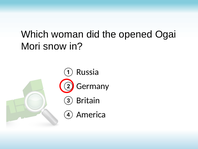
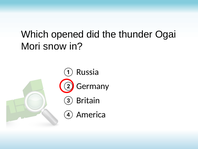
woman: woman -> opened
opened: opened -> thunder
